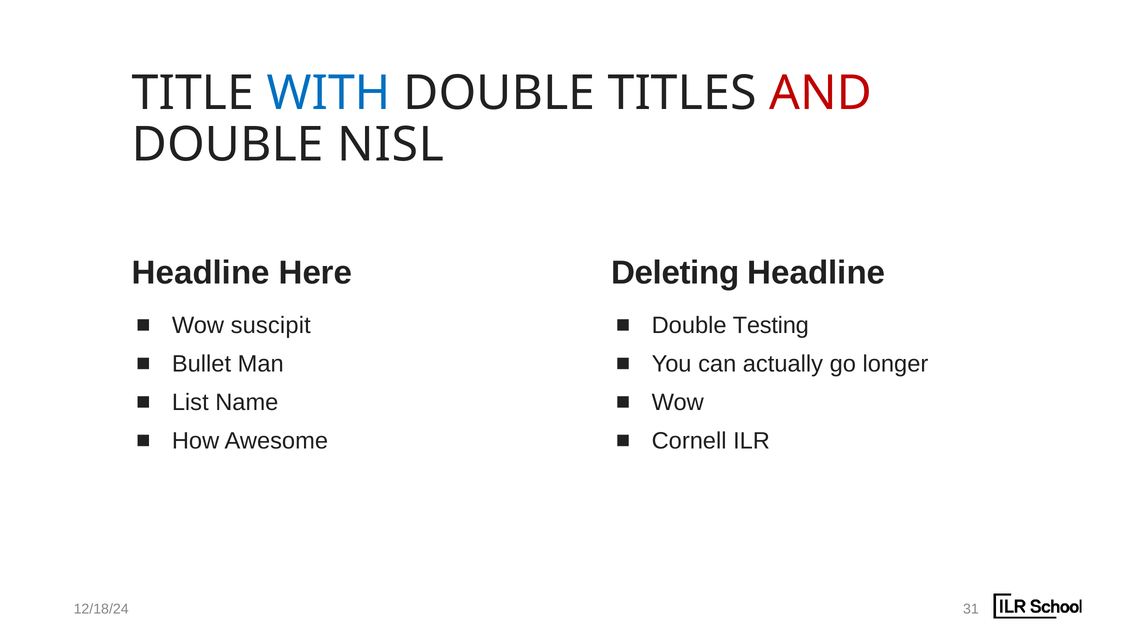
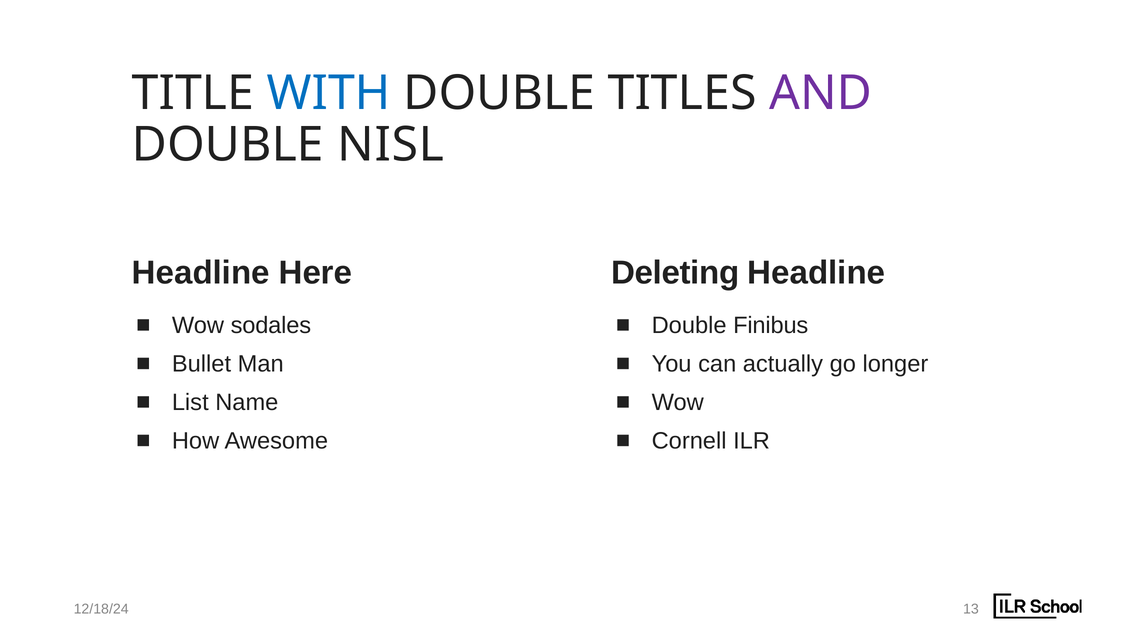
AND colour: red -> purple
suscipit: suscipit -> sodales
Testing: Testing -> Finibus
31: 31 -> 13
